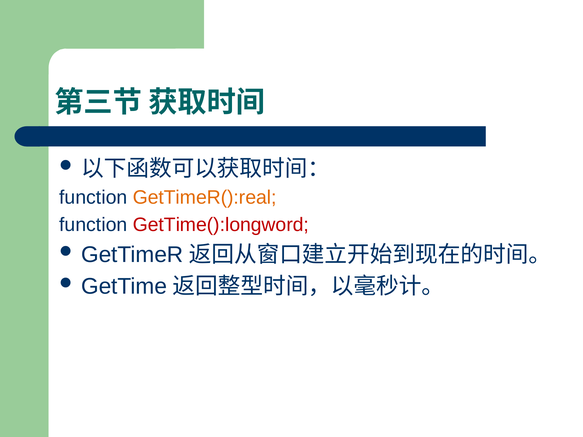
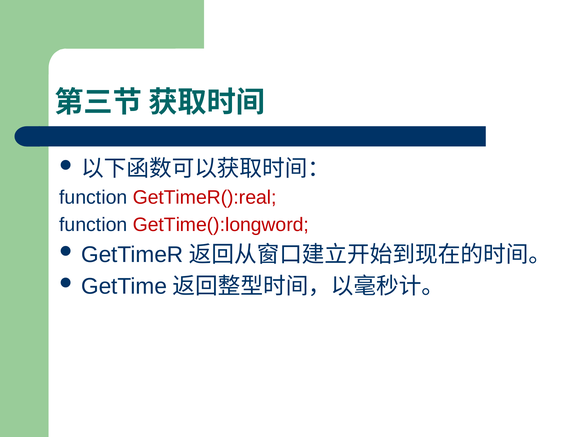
GetTimeR():real colour: orange -> red
